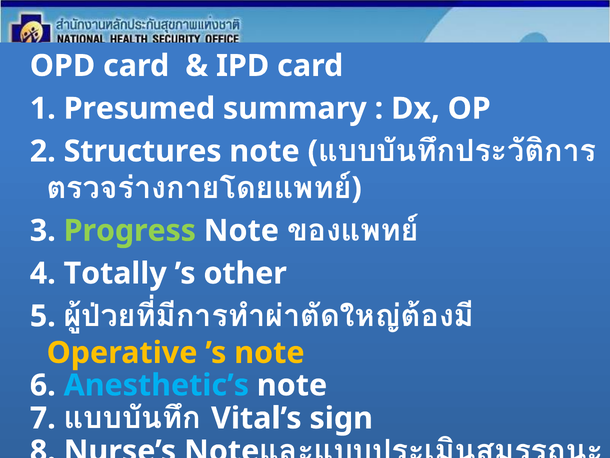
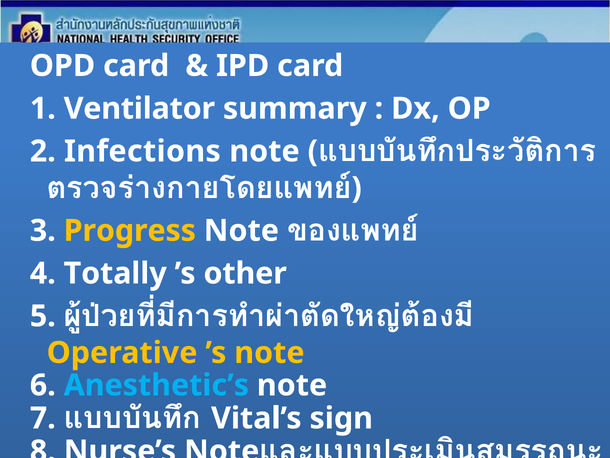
Presumed: Presumed -> Ventilator
Structures: Structures -> Infections
Progress colour: light green -> yellow
